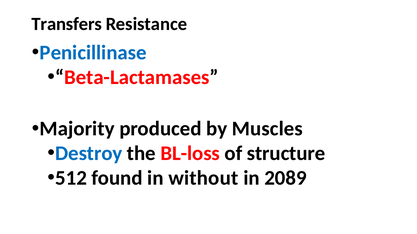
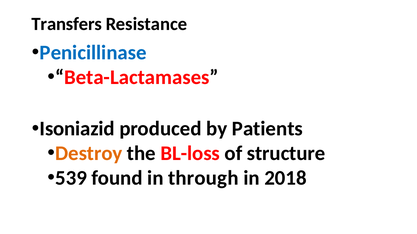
Majority: Majority -> Isoniazid
Muscles: Muscles -> Patients
Destroy colour: blue -> orange
512: 512 -> 539
without: without -> through
2089: 2089 -> 2018
